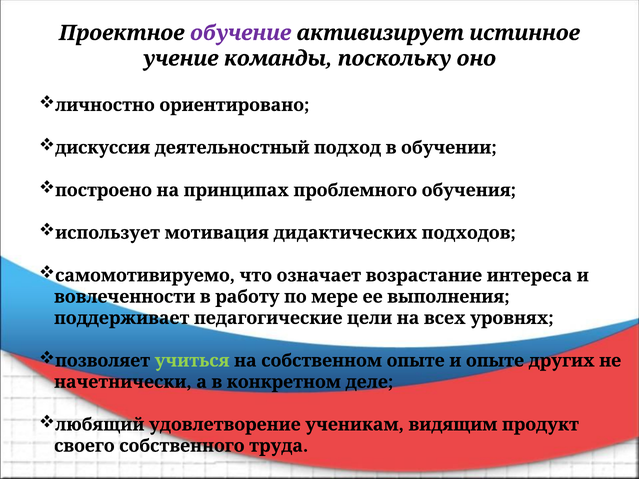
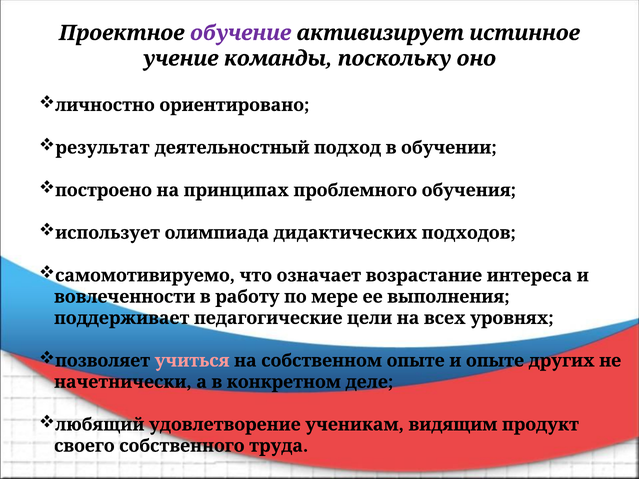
дискуссия: дискуссия -> результат
мотивация: мотивация -> олимпиада
учиться colour: light green -> pink
